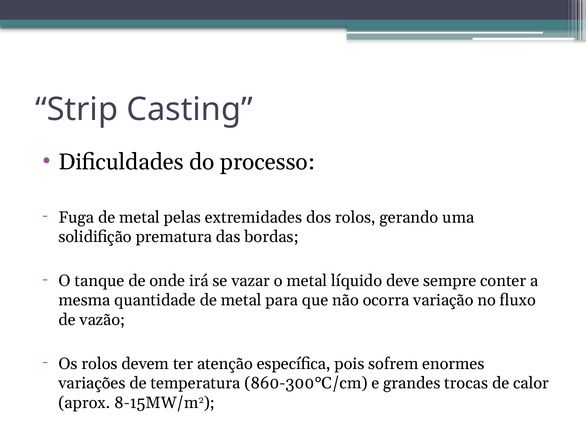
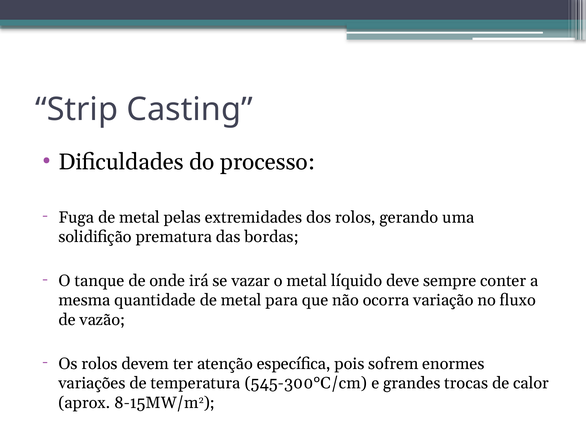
860-300°C/cm: 860-300°C/cm -> 545-300°C/cm
